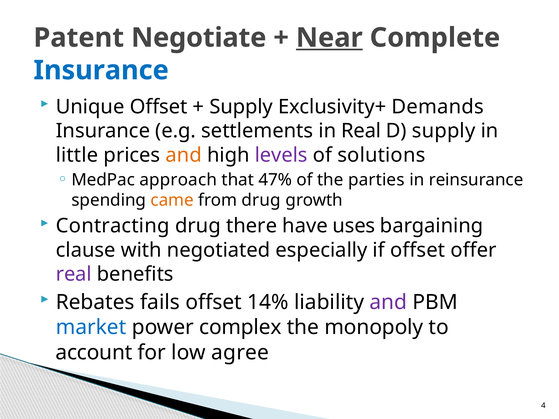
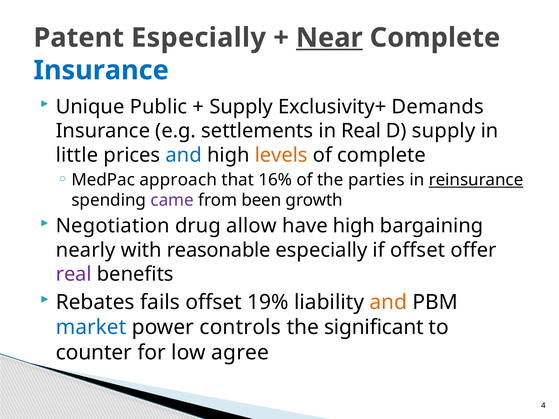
Patent Negotiate: Negotiate -> Especially
Unique Offset: Offset -> Public
and at (184, 155) colour: orange -> blue
levels colour: purple -> orange
of solutions: solutions -> complete
47%: 47% -> 16%
reinsurance underline: none -> present
came colour: orange -> purple
from drug: drug -> been
Contracting: Contracting -> Negotiation
there: there -> allow
have uses: uses -> high
clause: clause -> nearly
negotiated: negotiated -> reasonable
14%: 14% -> 19%
and at (388, 302) colour: purple -> orange
complex: complex -> controls
monopoly: monopoly -> significant
account: account -> counter
